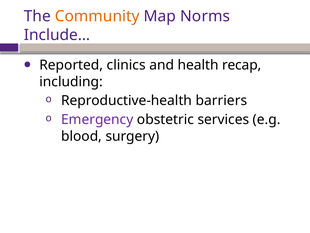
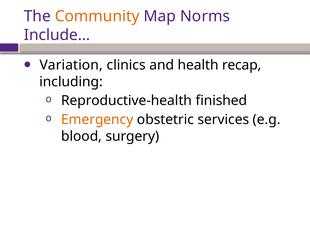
Reported: Reported -> Variation
barriers: barriers -> finished
Emergency colour: purple -> orange
